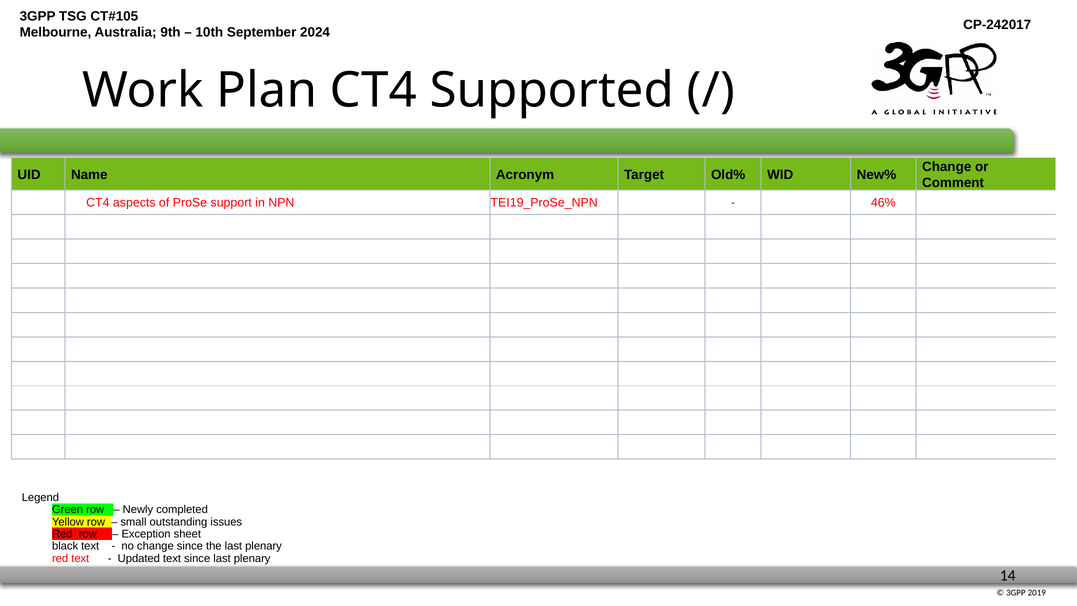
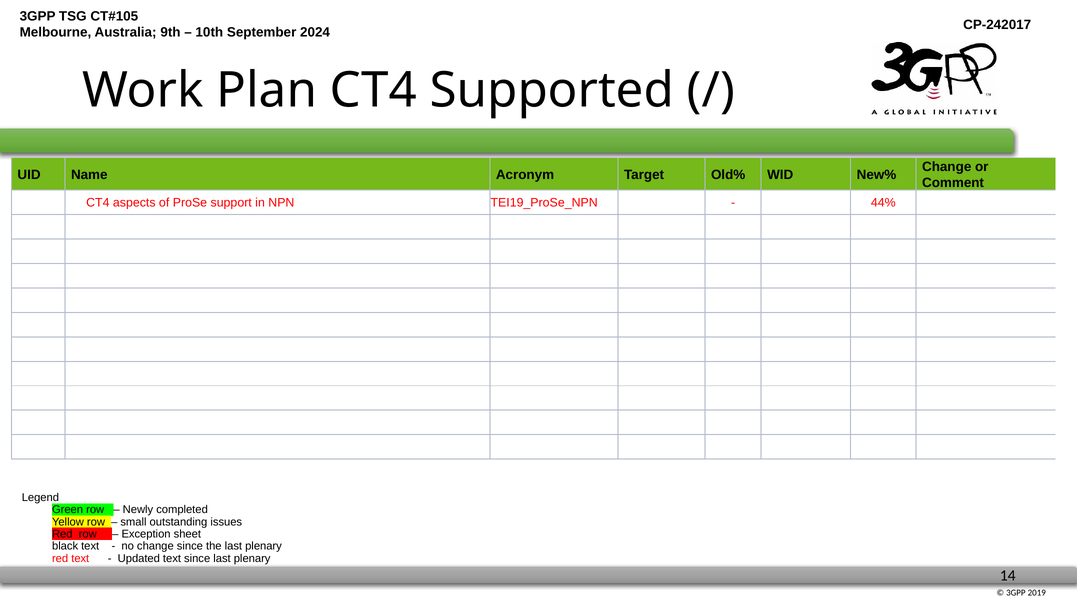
46%: 46% -> 44%
